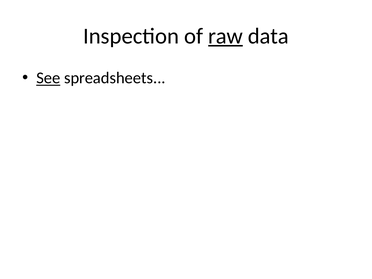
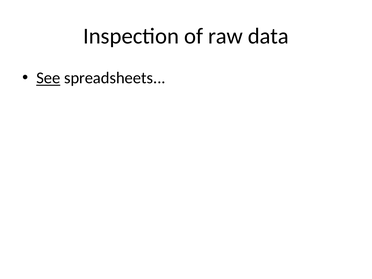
raw underline: present -> none
